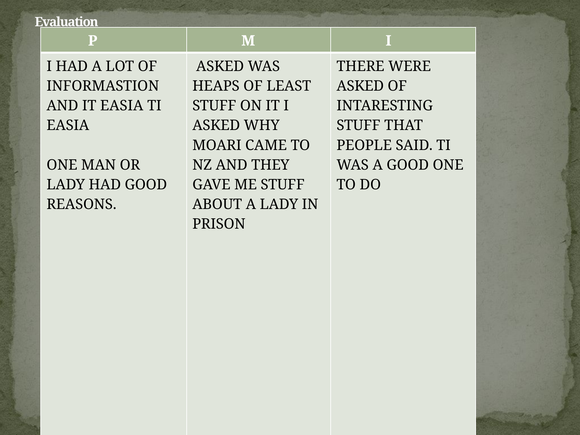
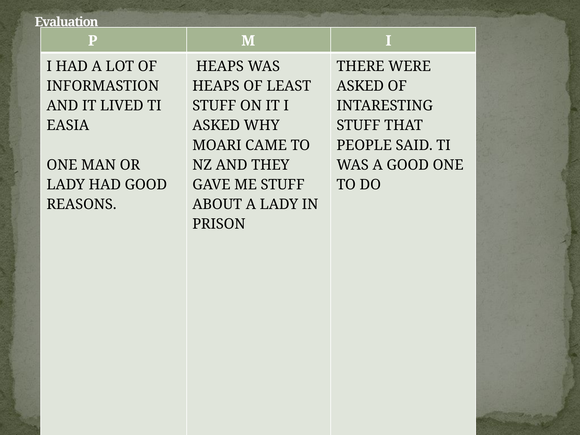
ASKED at (220, 66): ASKED -> HEAPS
IT EASIA: EASIA -> LIVED
